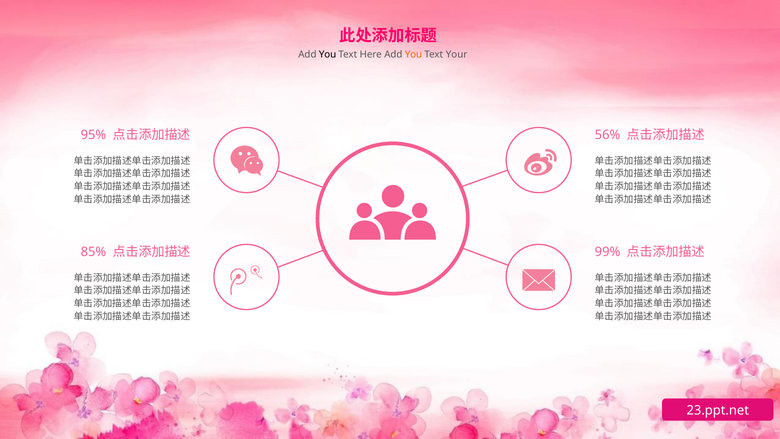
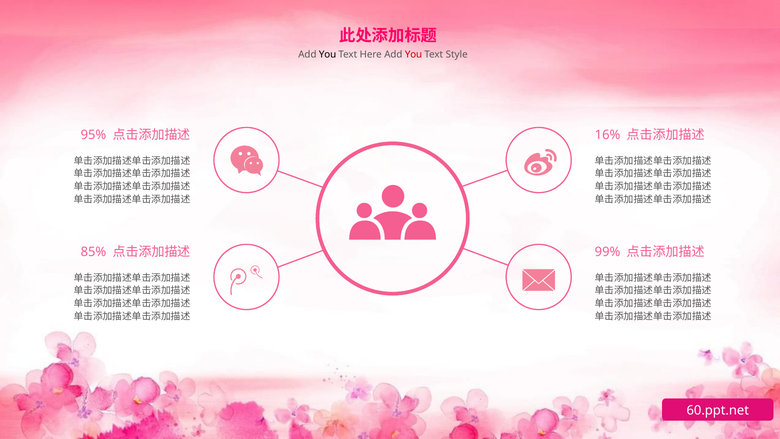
You at (414, 54) colour: orange -> red
Your: Your -> Style
56%: 56% -> 16%
23.ppt.net: 23.ppt.net -> 60.ppt.net
